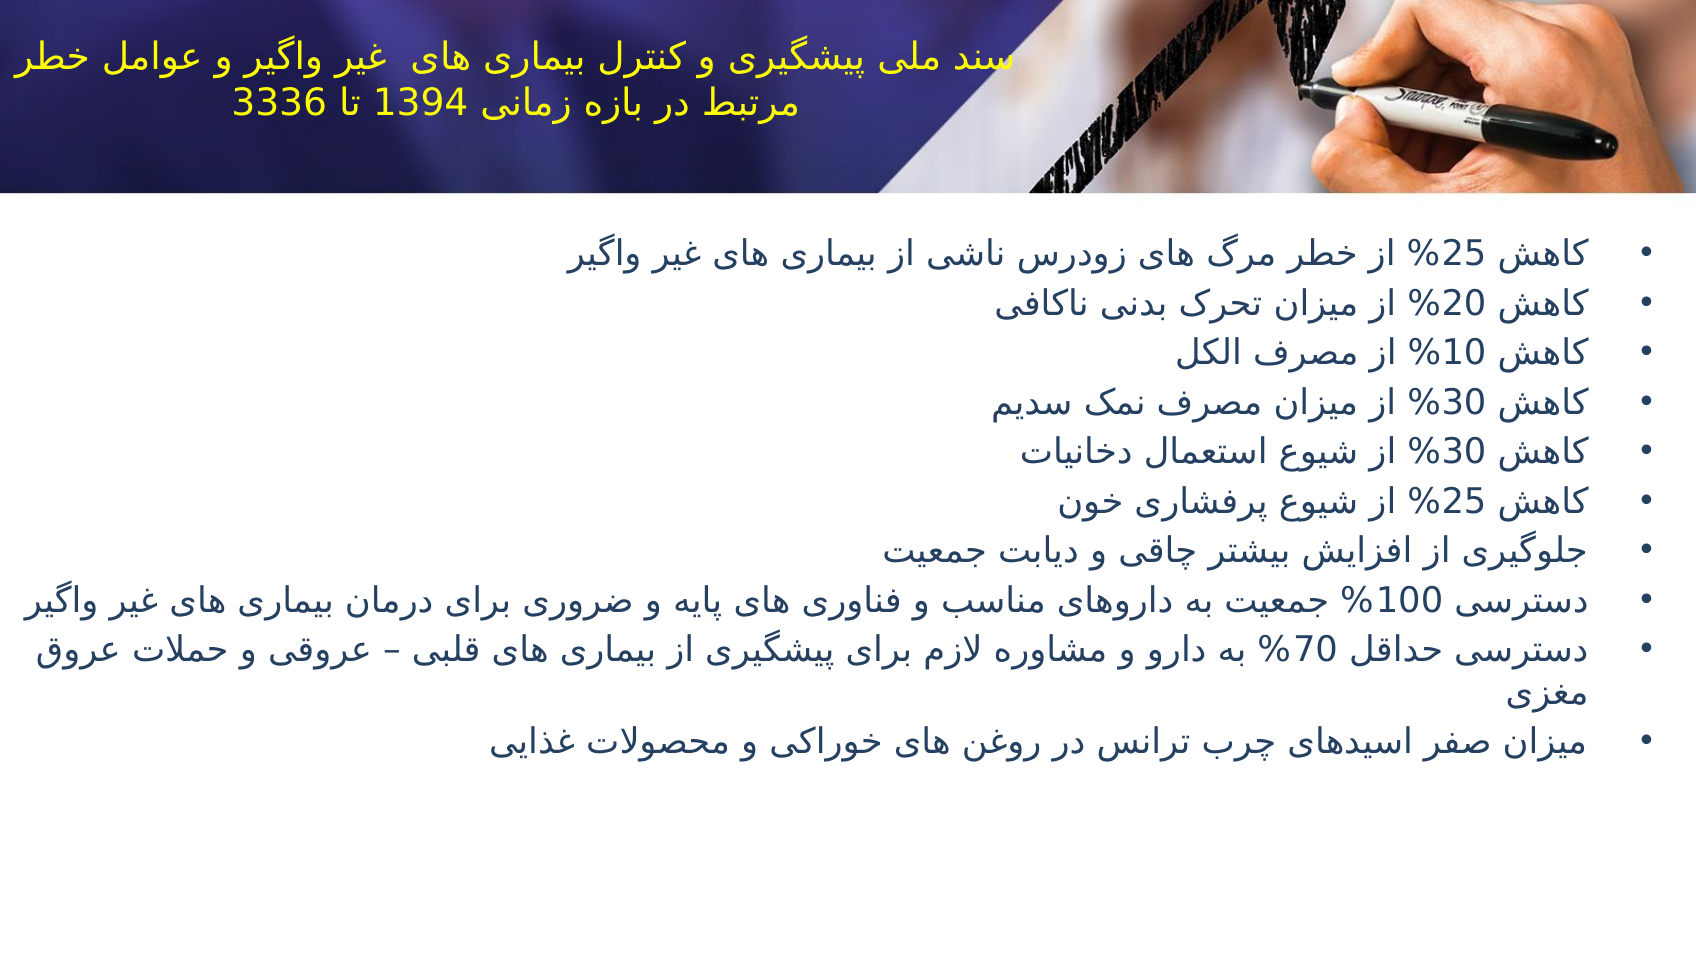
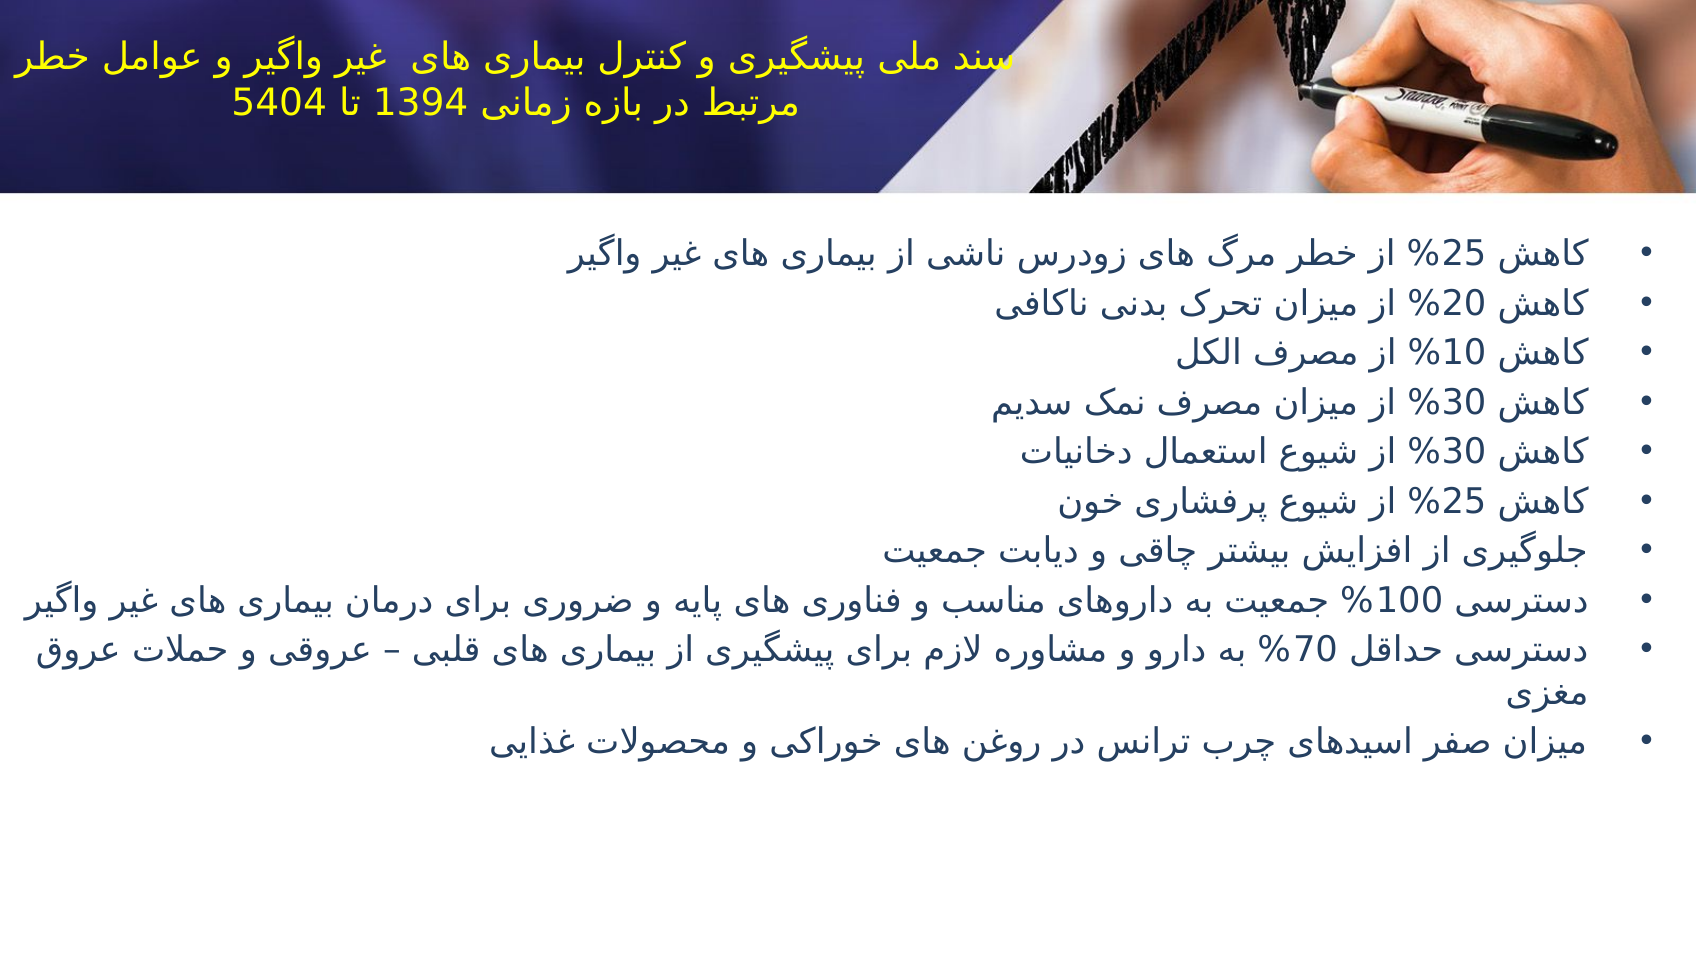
3336: 3336 -> 5404
